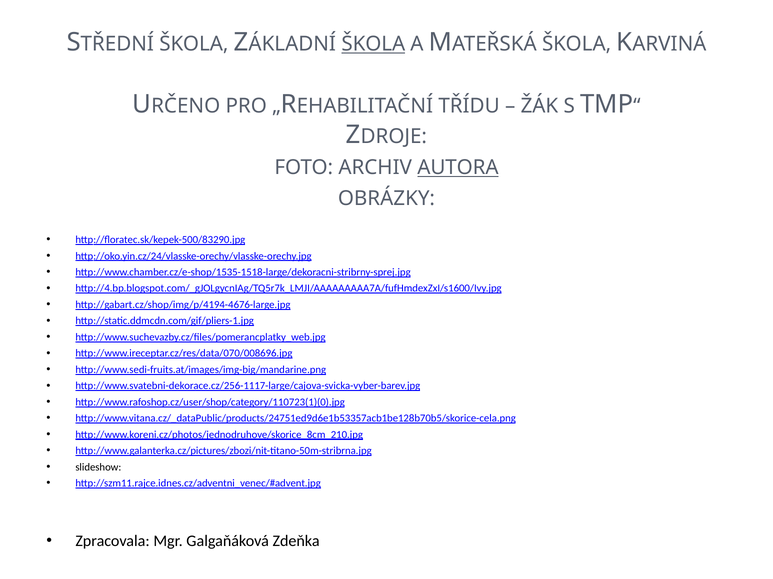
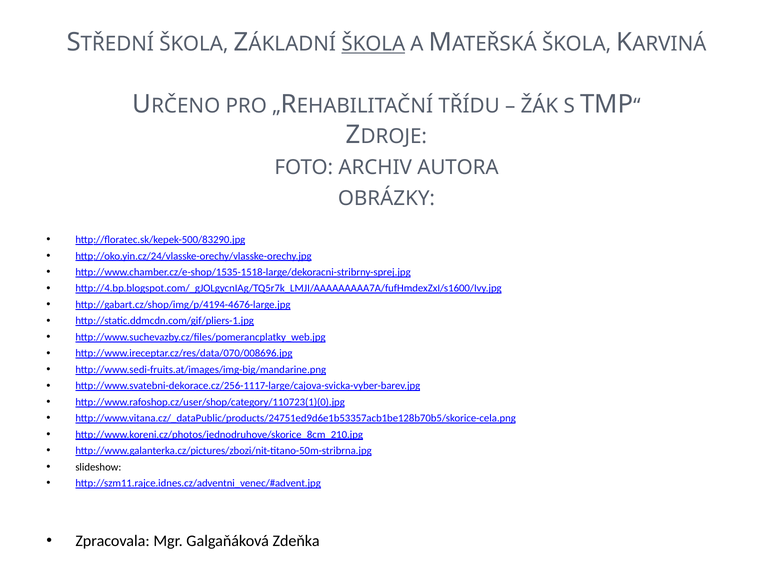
AUTORA underline: present -> none
